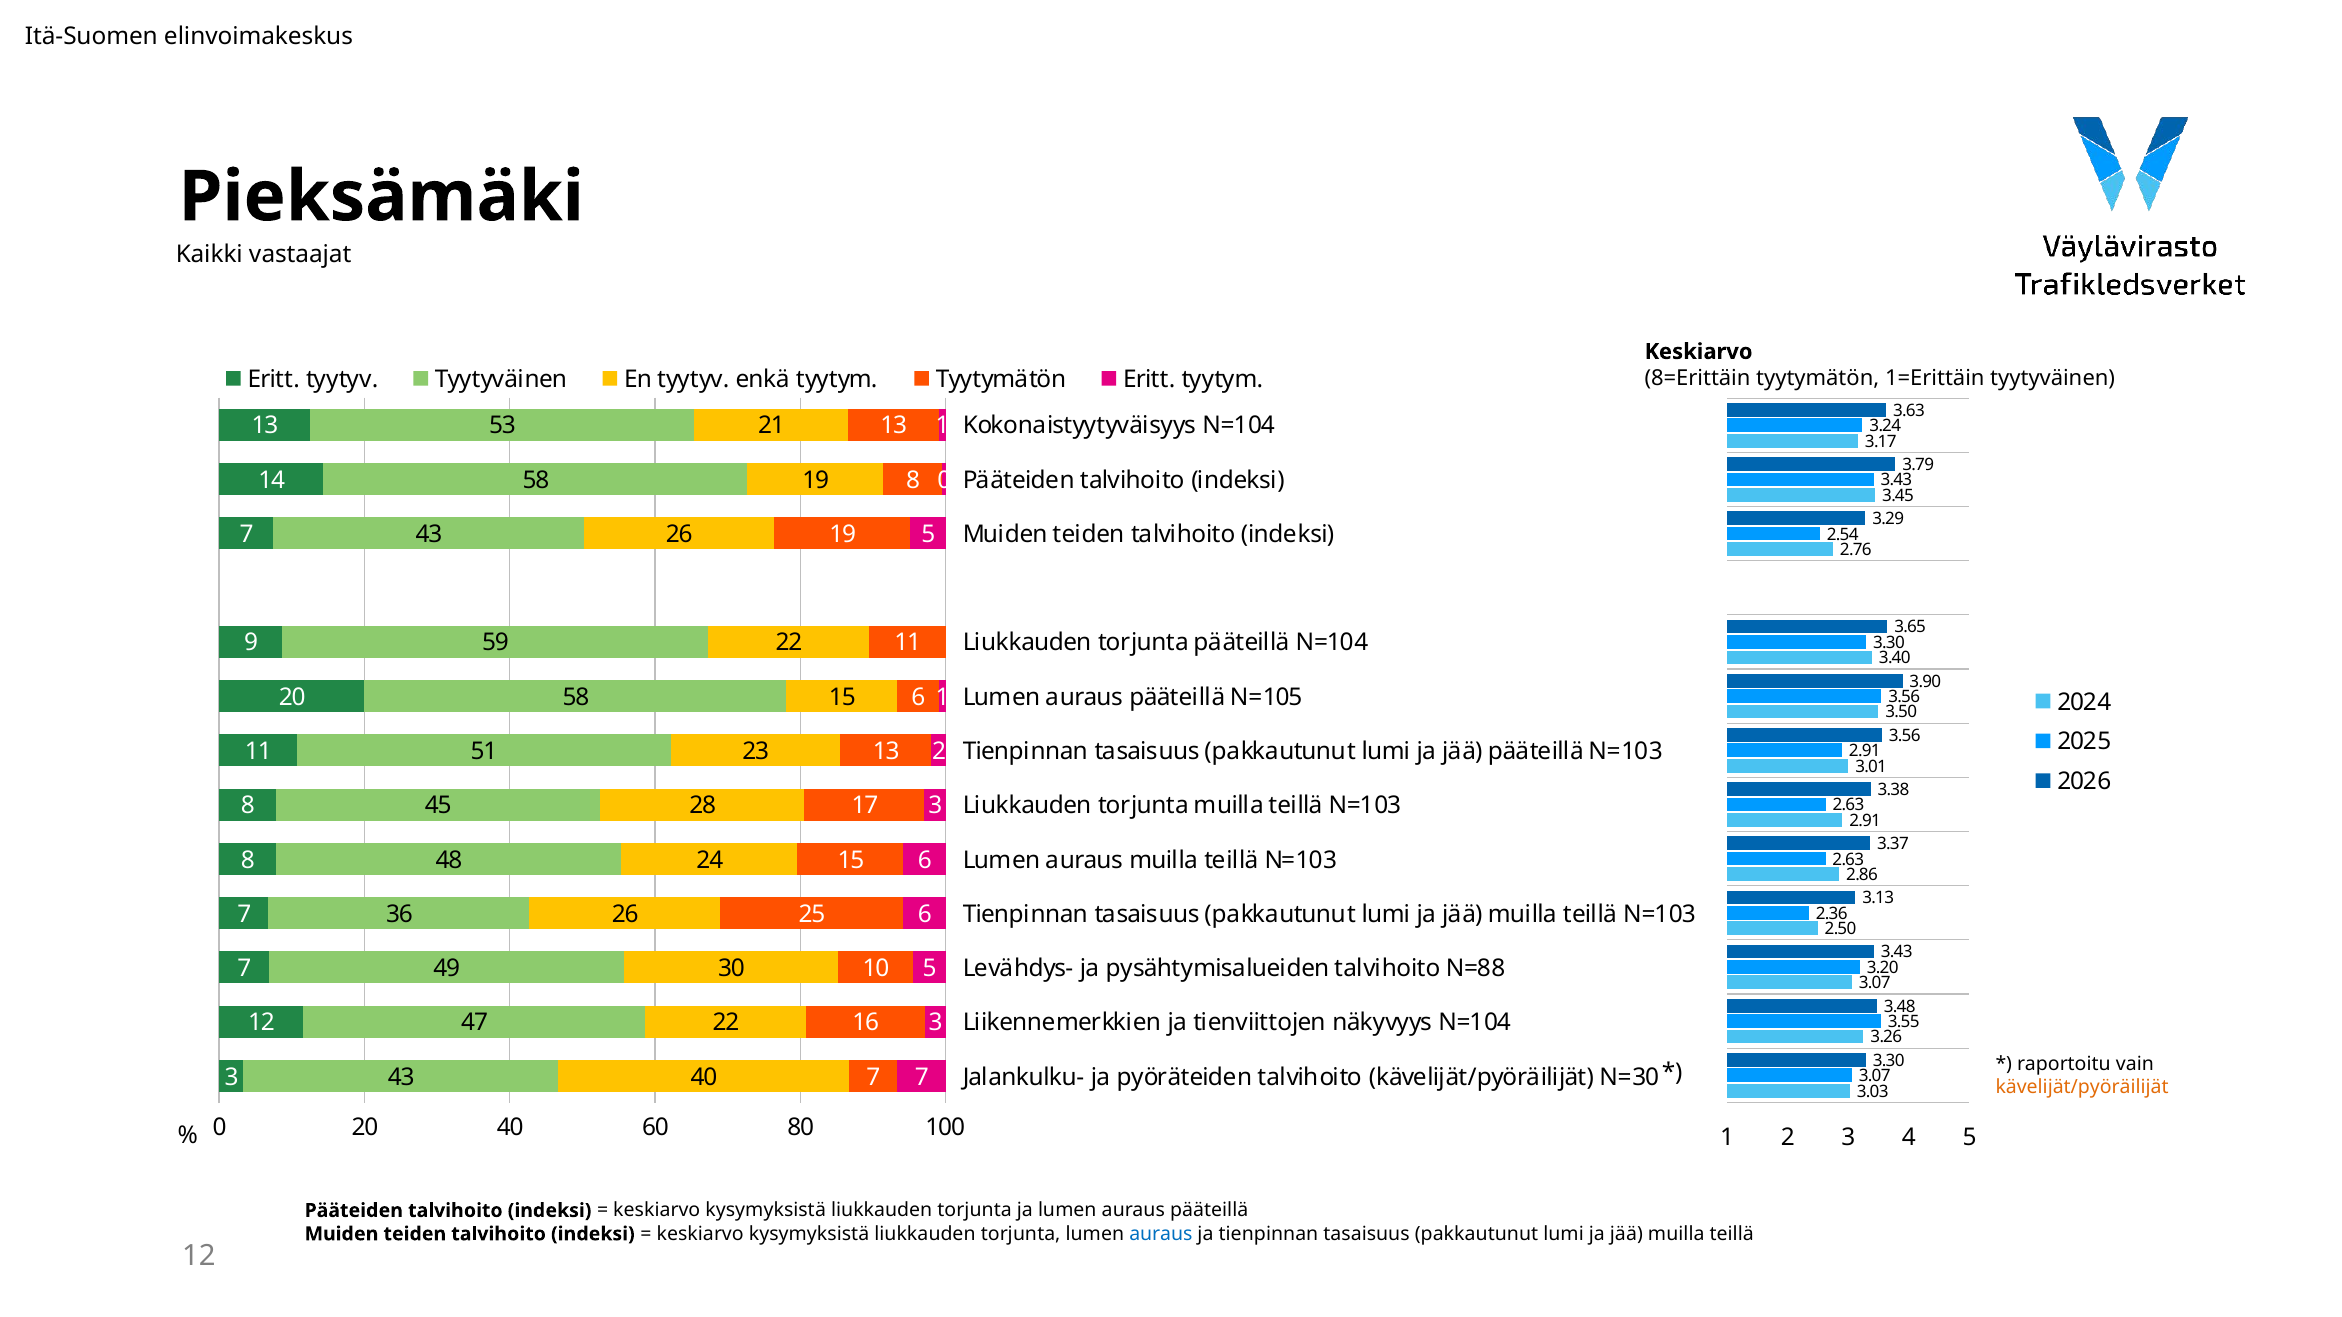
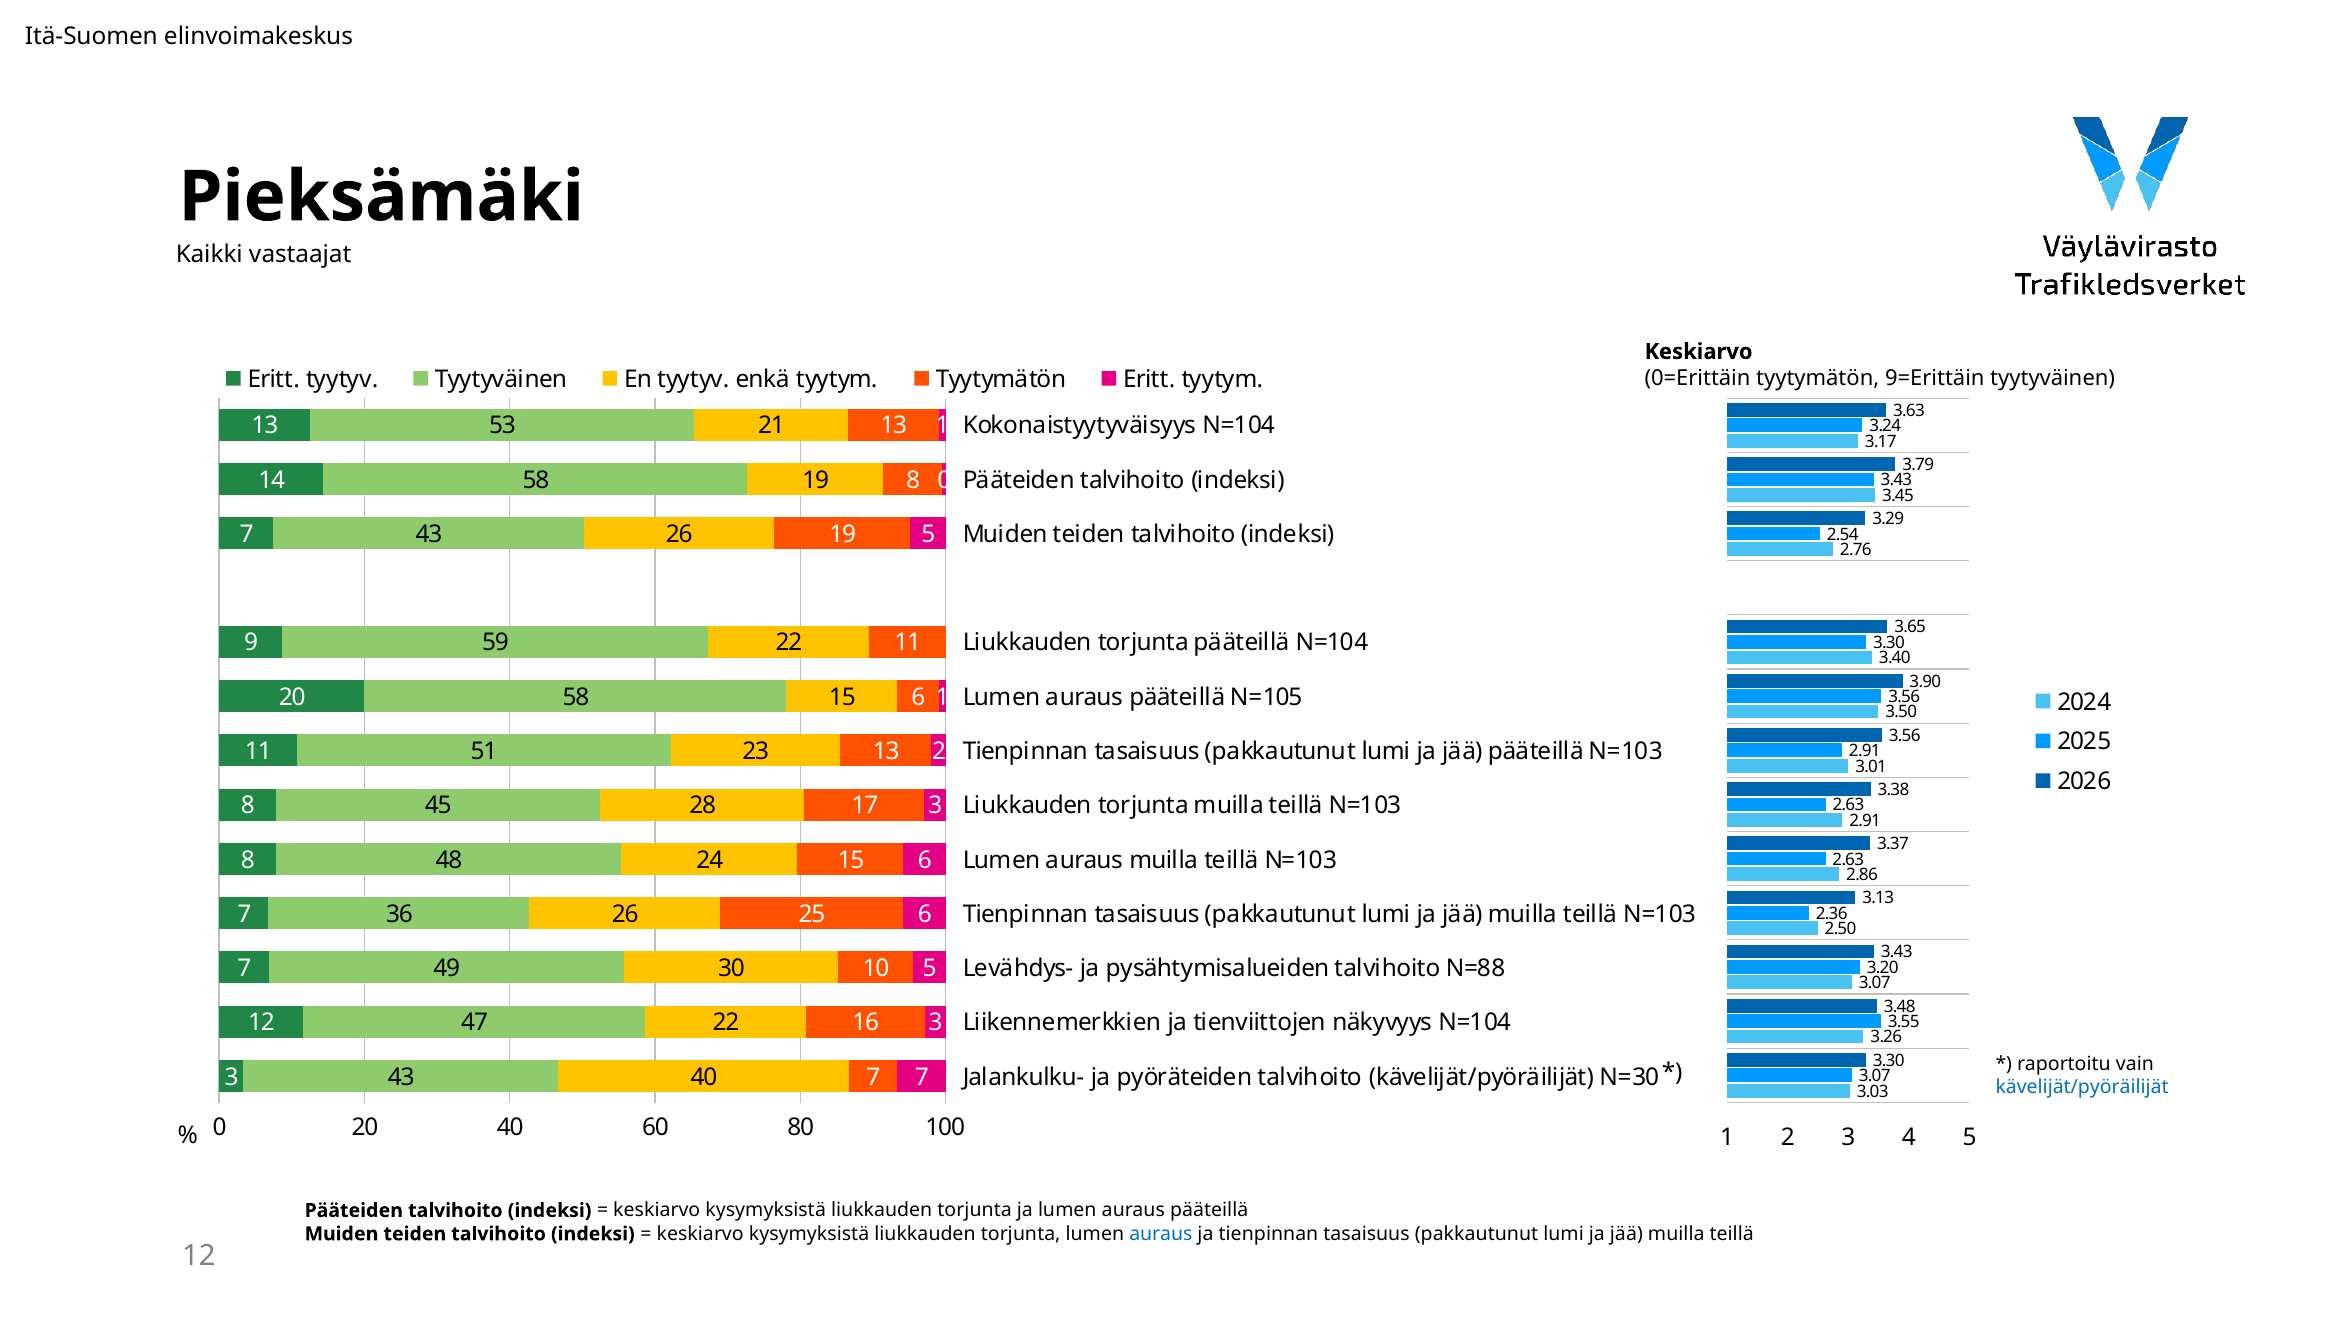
8=Erittäin: 8=Erittäin -> 0=Erittäin
1=Erittäin: 1=Erittäin -> 9=Erittäin
kävelijät/pyöräilijät at (2082, 1087) colour: orange -> blue
